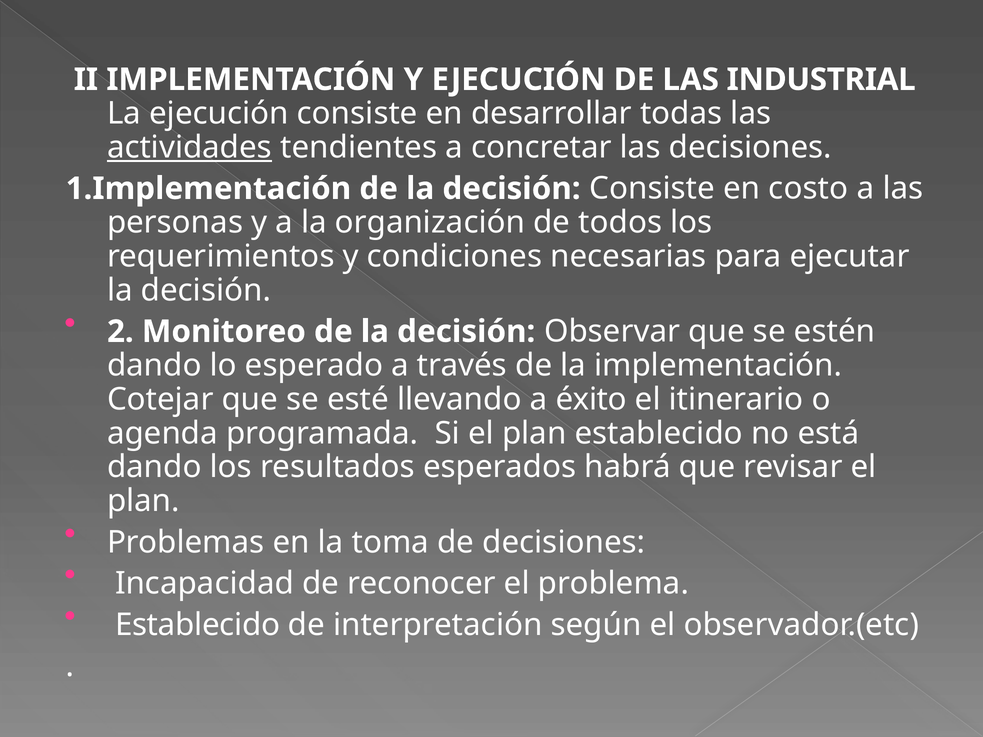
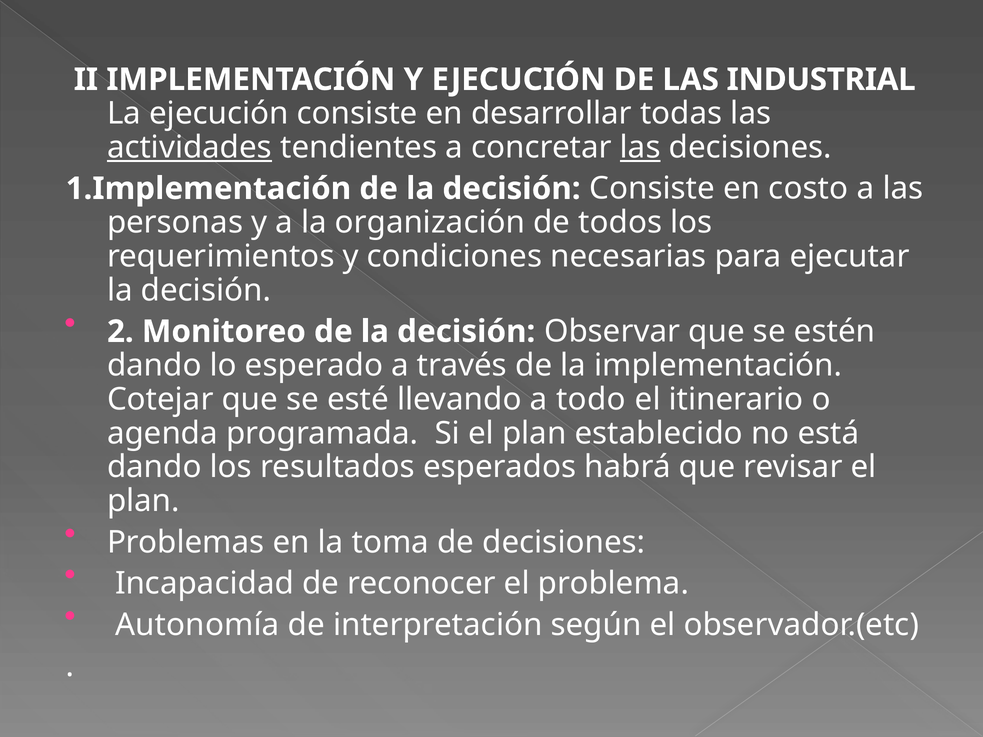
las at (640, 147) underline: none -> present
éxito: éxito -> todo
Establecido at (198, 625): Establecido -> Autonomía
